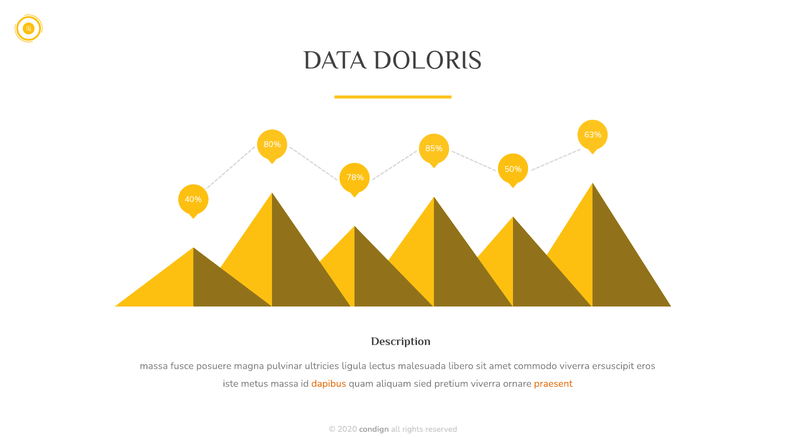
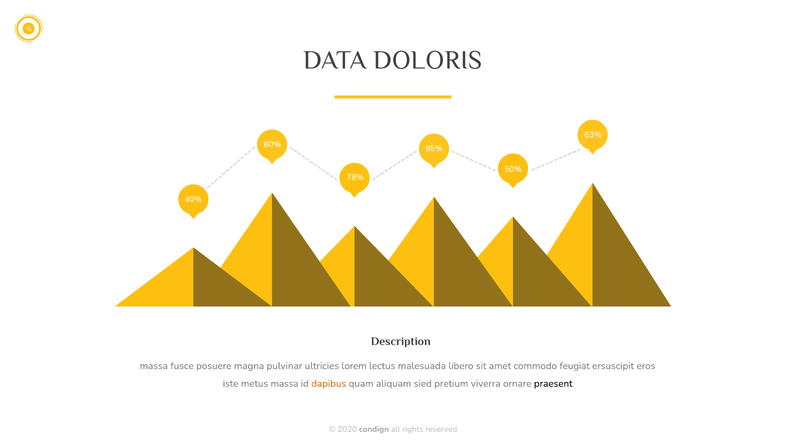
ligula: ligula -> lorem
commodo viverra: viverra -> feugiat
praesent colour: orange -> black
